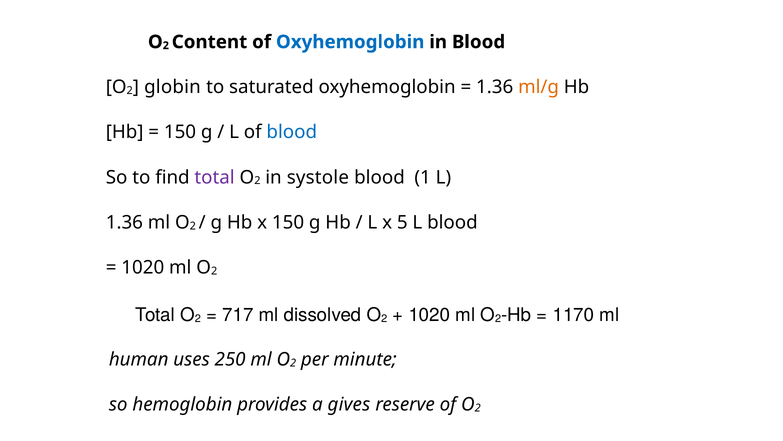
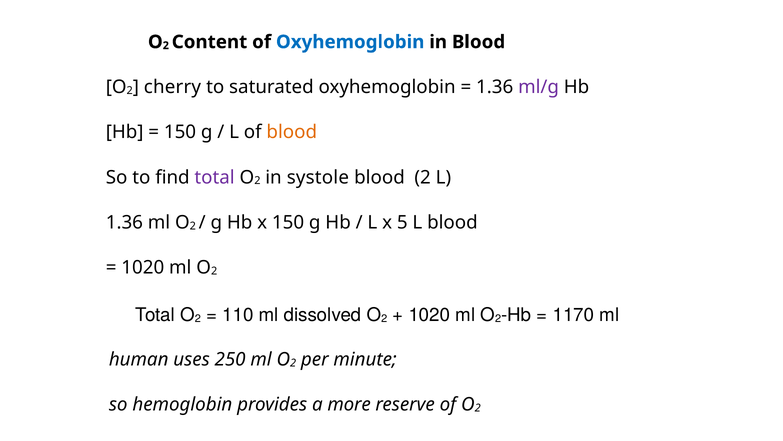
globin: globin -> cherry
ml/g colour: orange -> purple
blood at (292, 132) colour: blue -> orange
blood 1: 1 -> 2
717: 717 -> 110
gives: gives -> more
